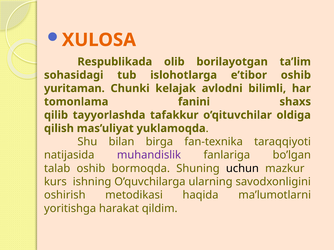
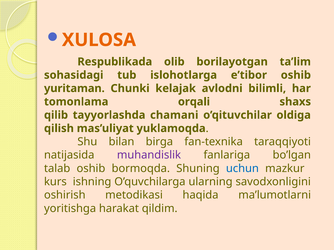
fanini: fanini -> orqali
tafakkur: tafakkur -> chamani
uchun colour: black -> blue
